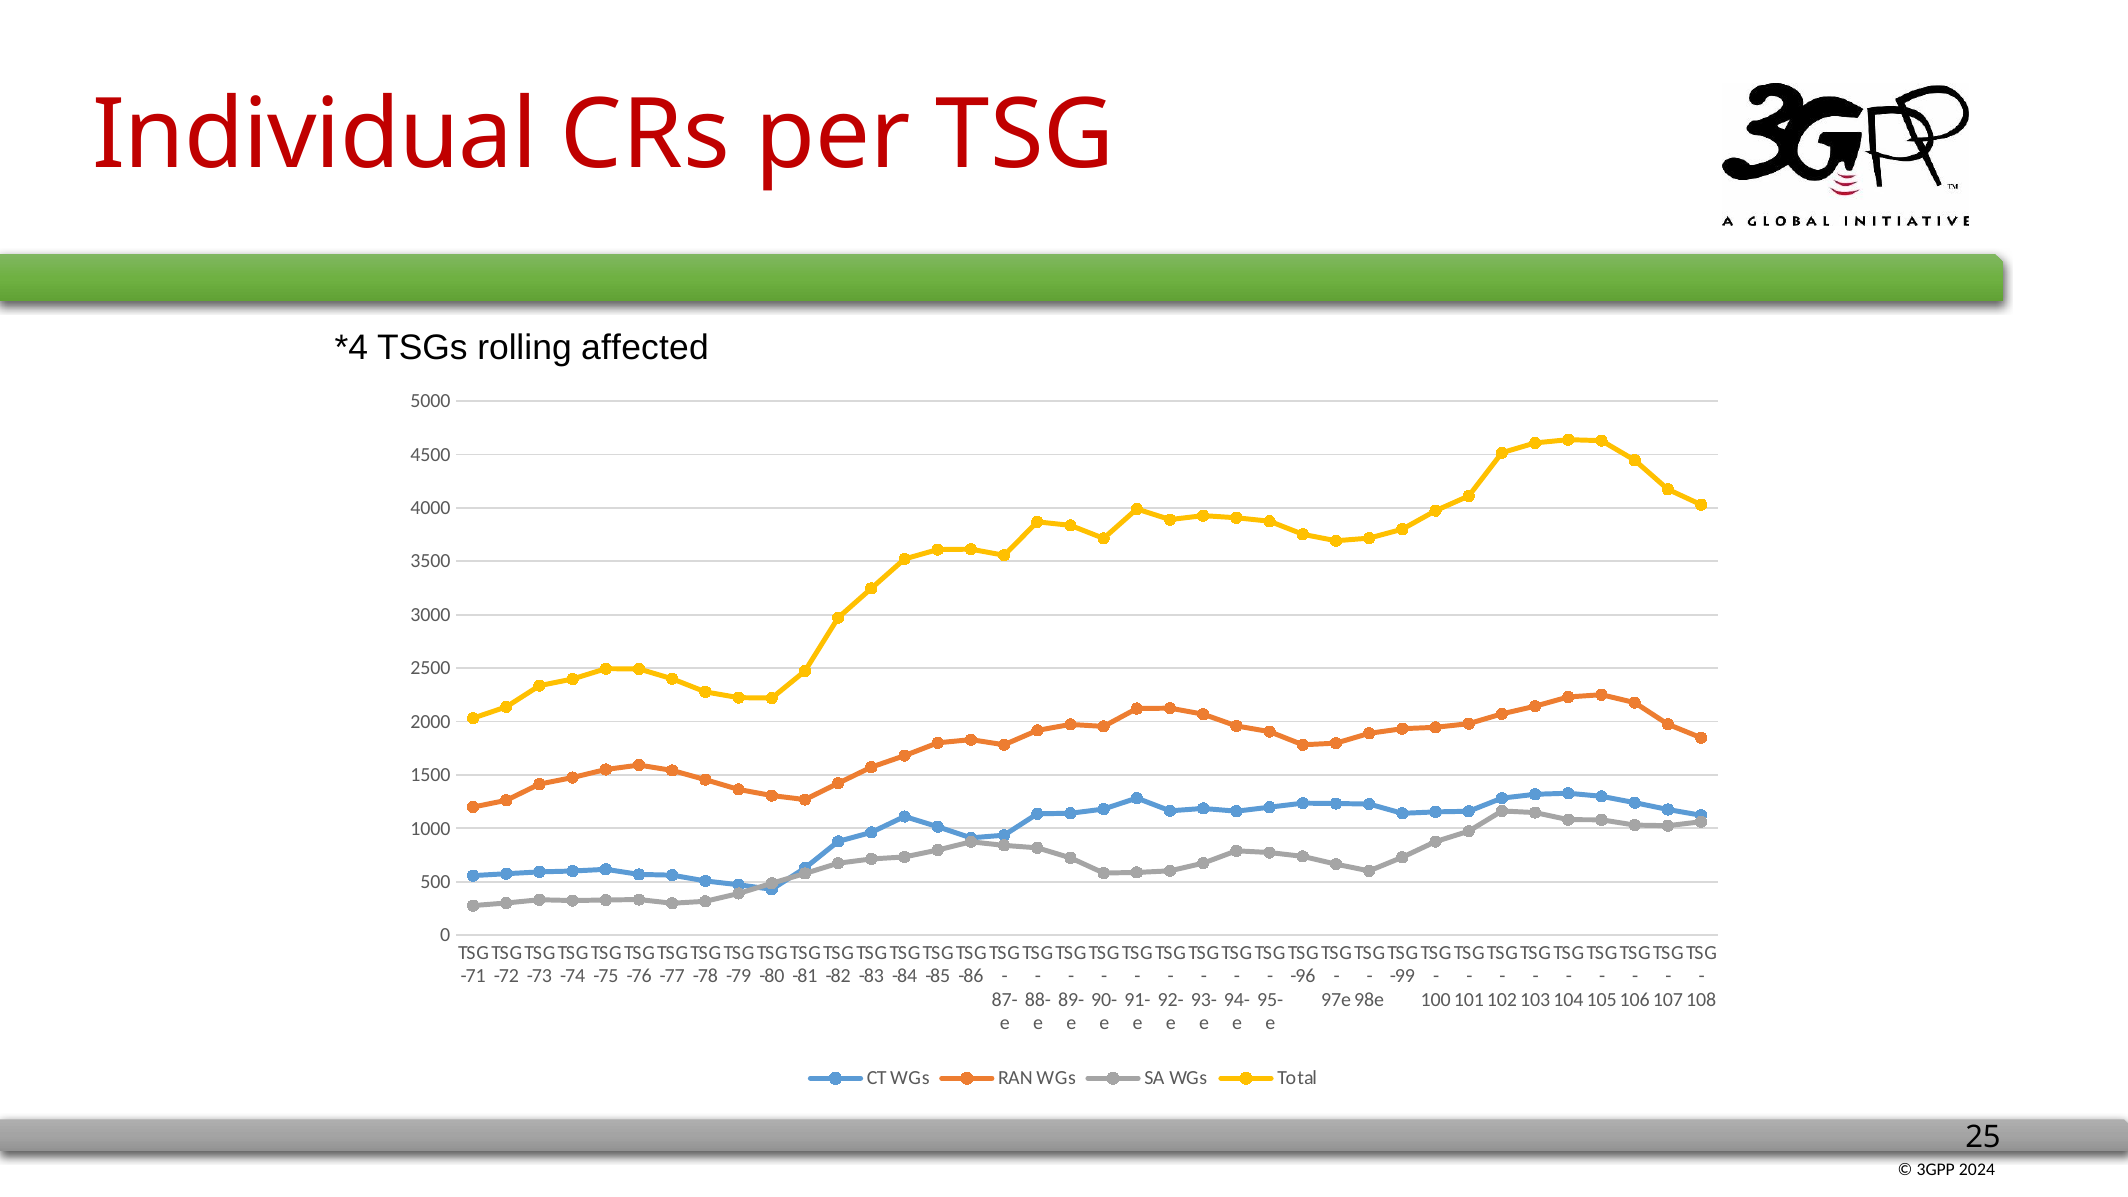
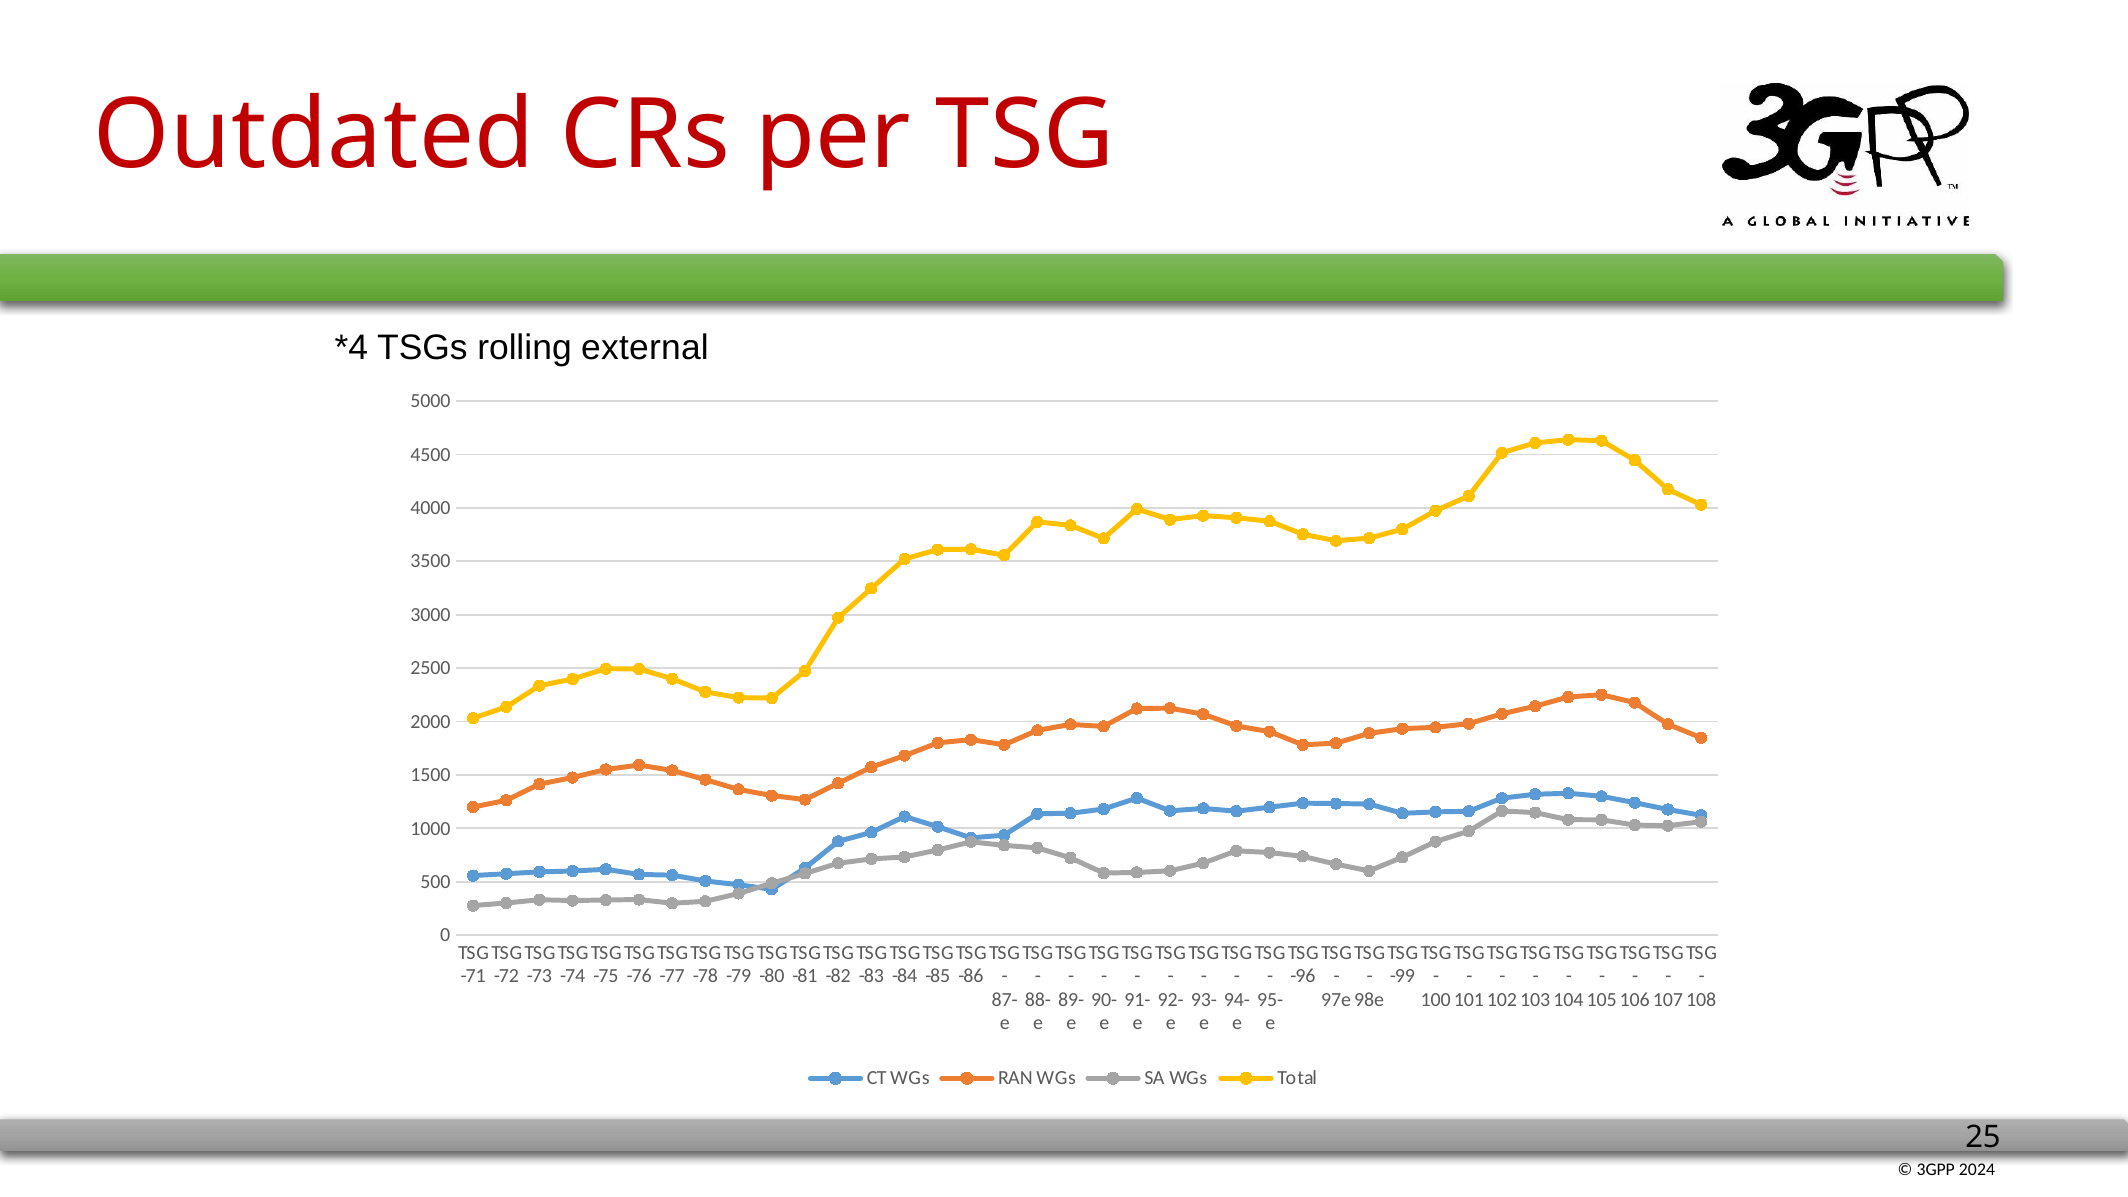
Individual: Individual -> Outdated
affected: affected -> external
